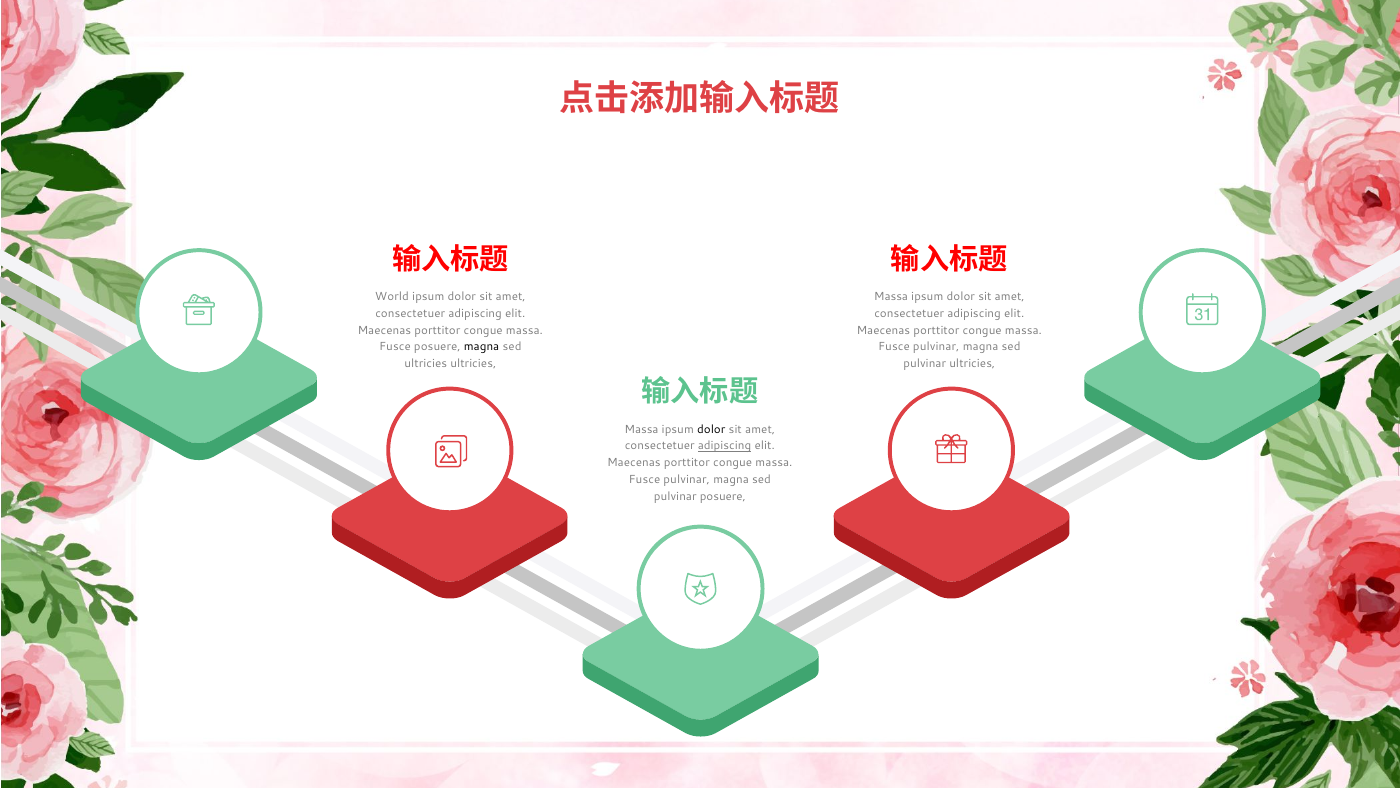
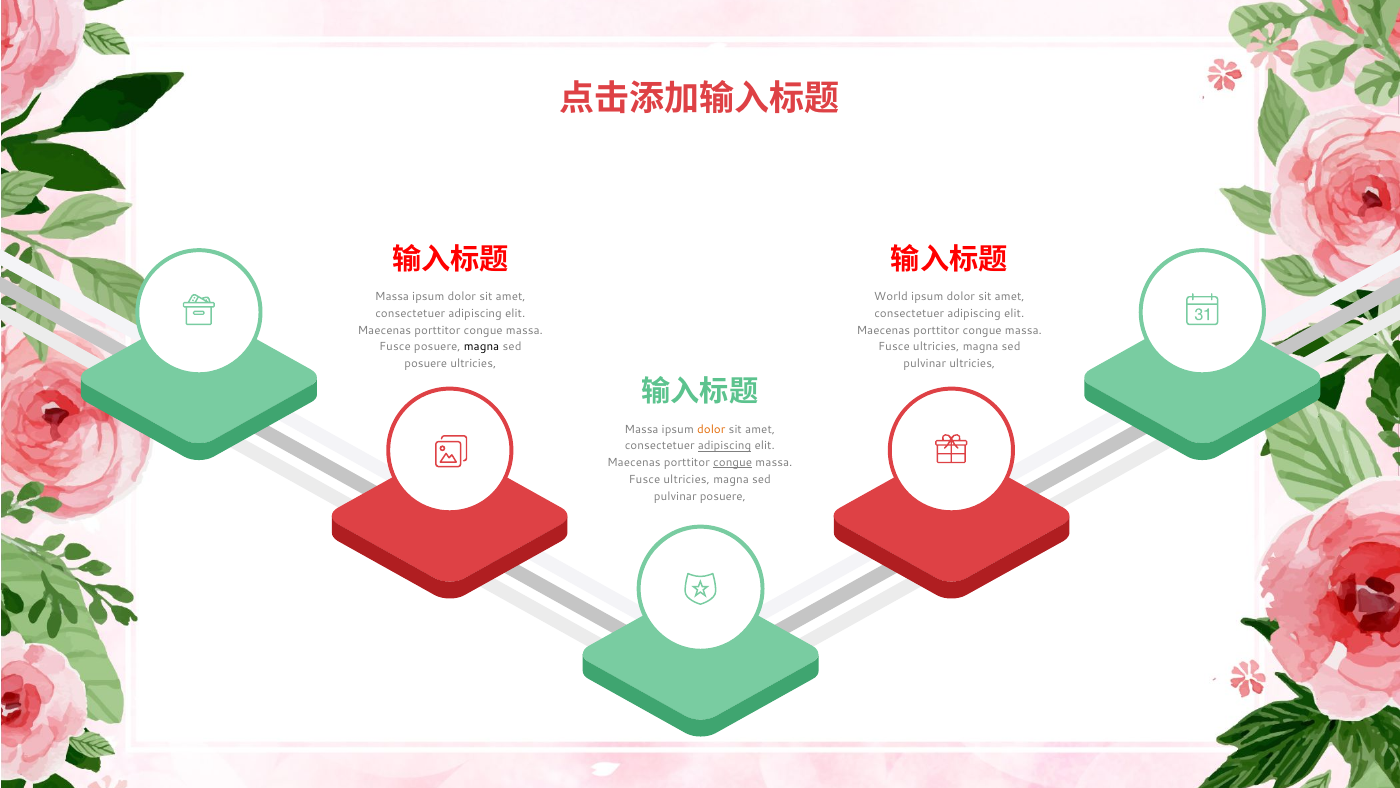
World at (392, 297): World -> Massa
Massa at (891, 297): Massa -> World
pulvinar at (936, 347): pulvinar -> ultricies
ultricies at (426, 364): ultricies -> posuere
dolor at (711, 429) colour: black -> orange
congue at (733, 462) underline: none -> present
pulvinar at (687, 479): pulvinar -> ultricies
